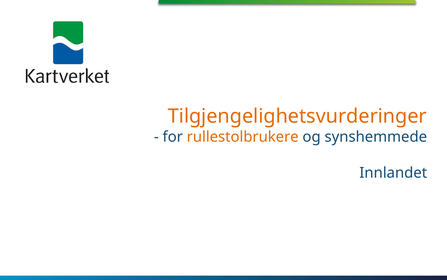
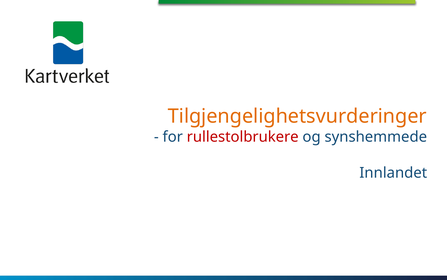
rullestolbrukere colour: orange -> red
